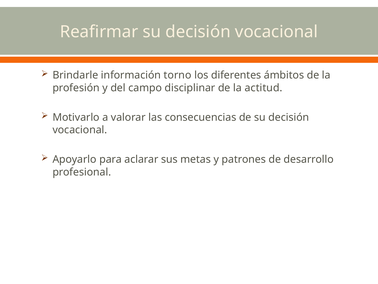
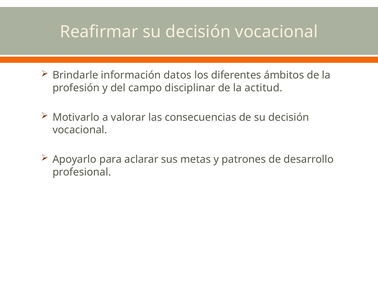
torno: torno -> datos
